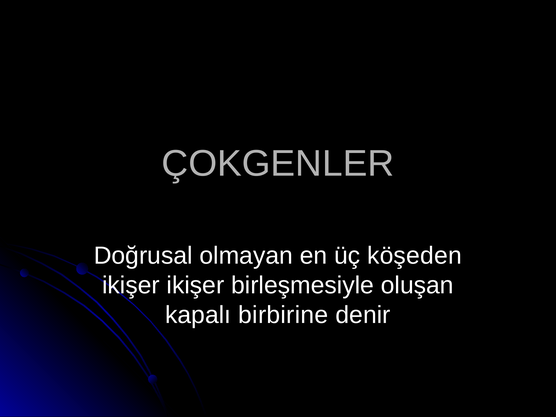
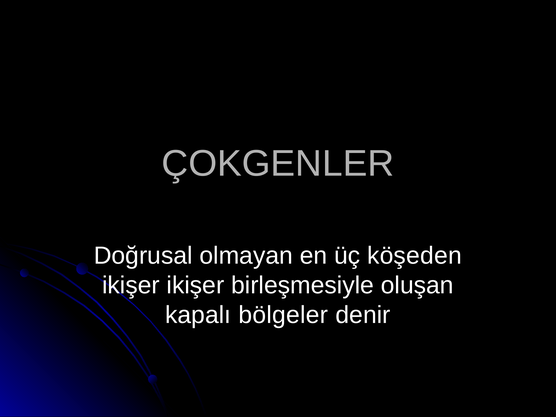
birbirine: birbirine -> bölgeler
